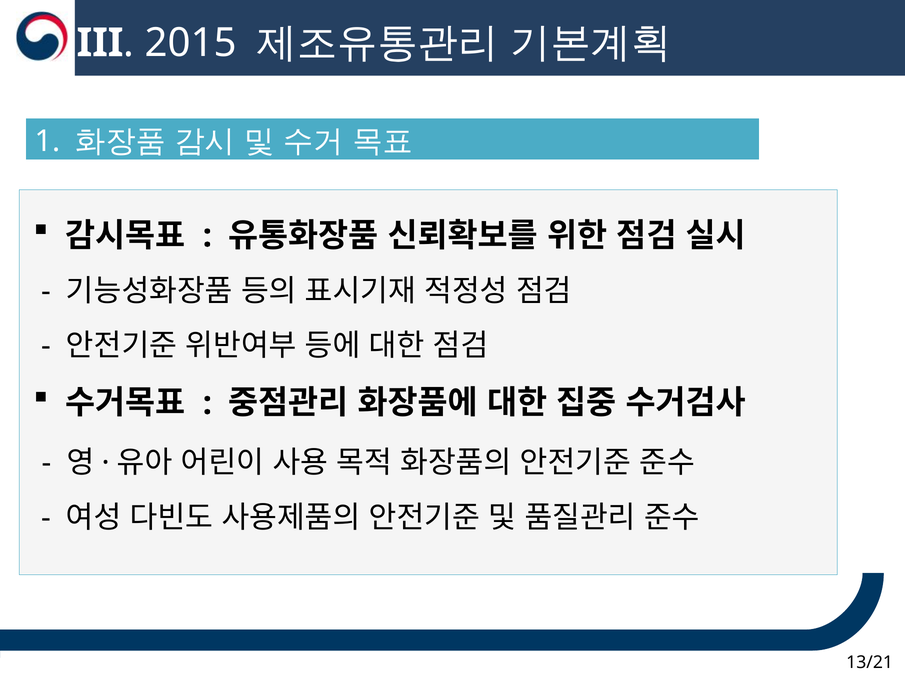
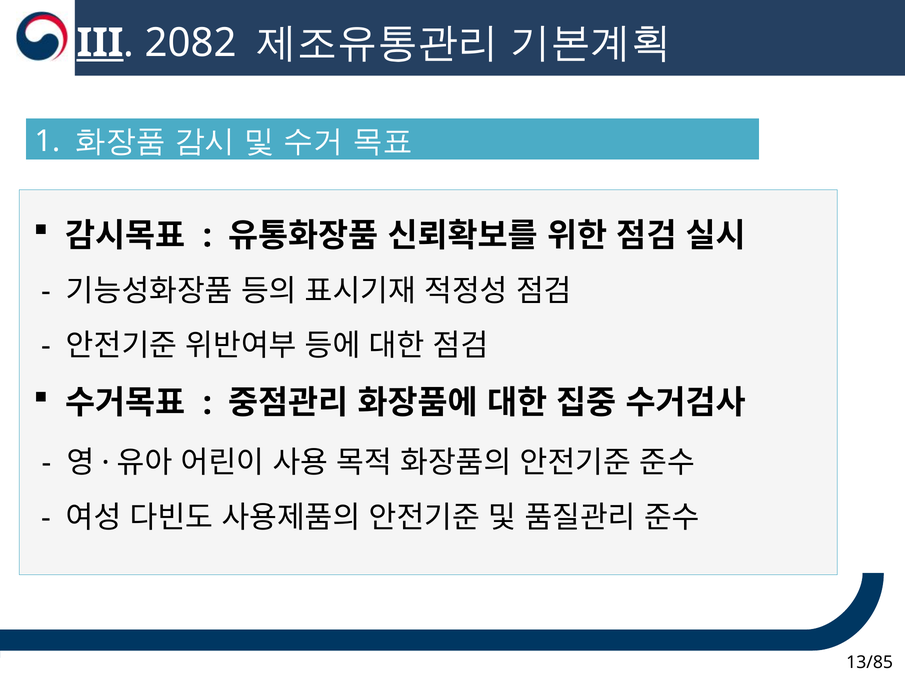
III underline: none -> present
2015: 2015 -> 2082
13/21: 13/21 -> 13/85
